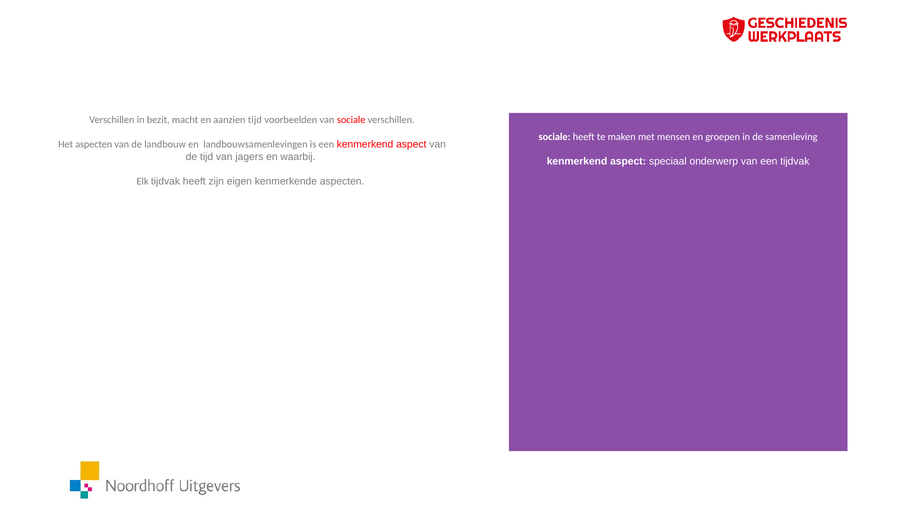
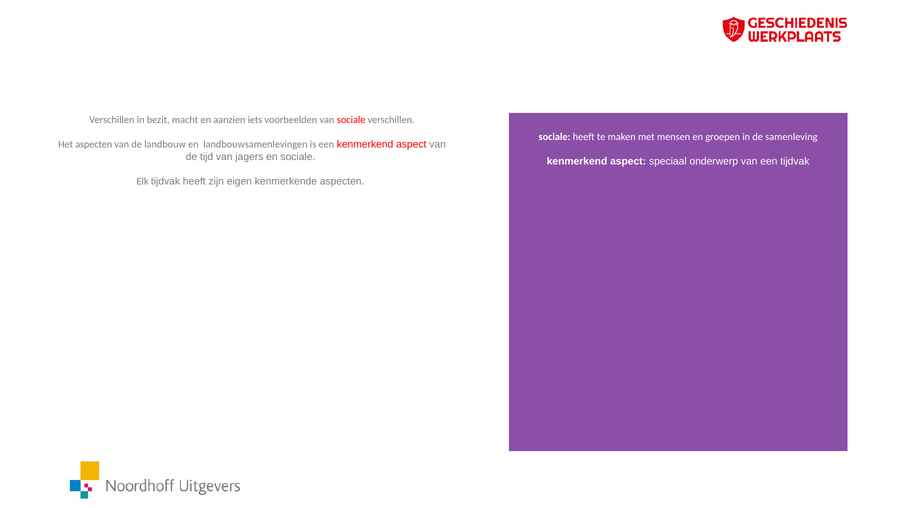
aanzien tijd: tijd -> iets
en waarbij: waarbij -> sociale
